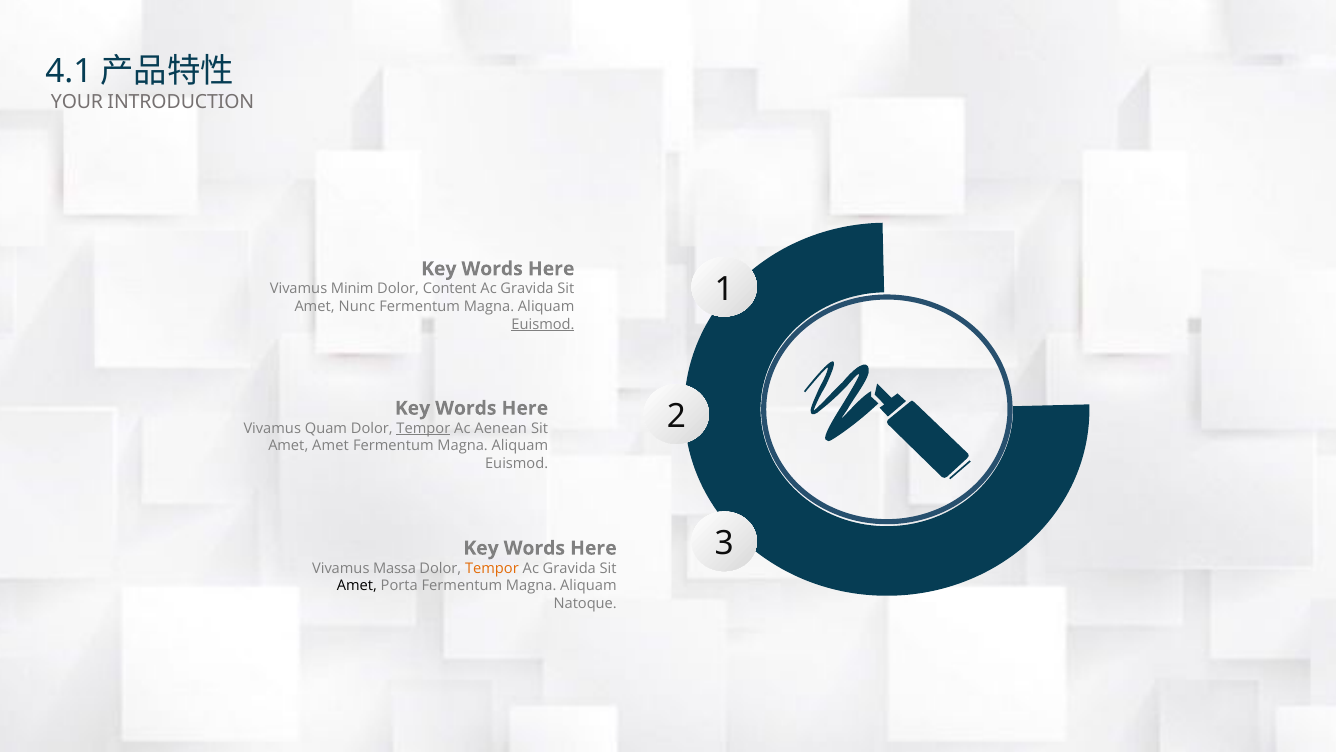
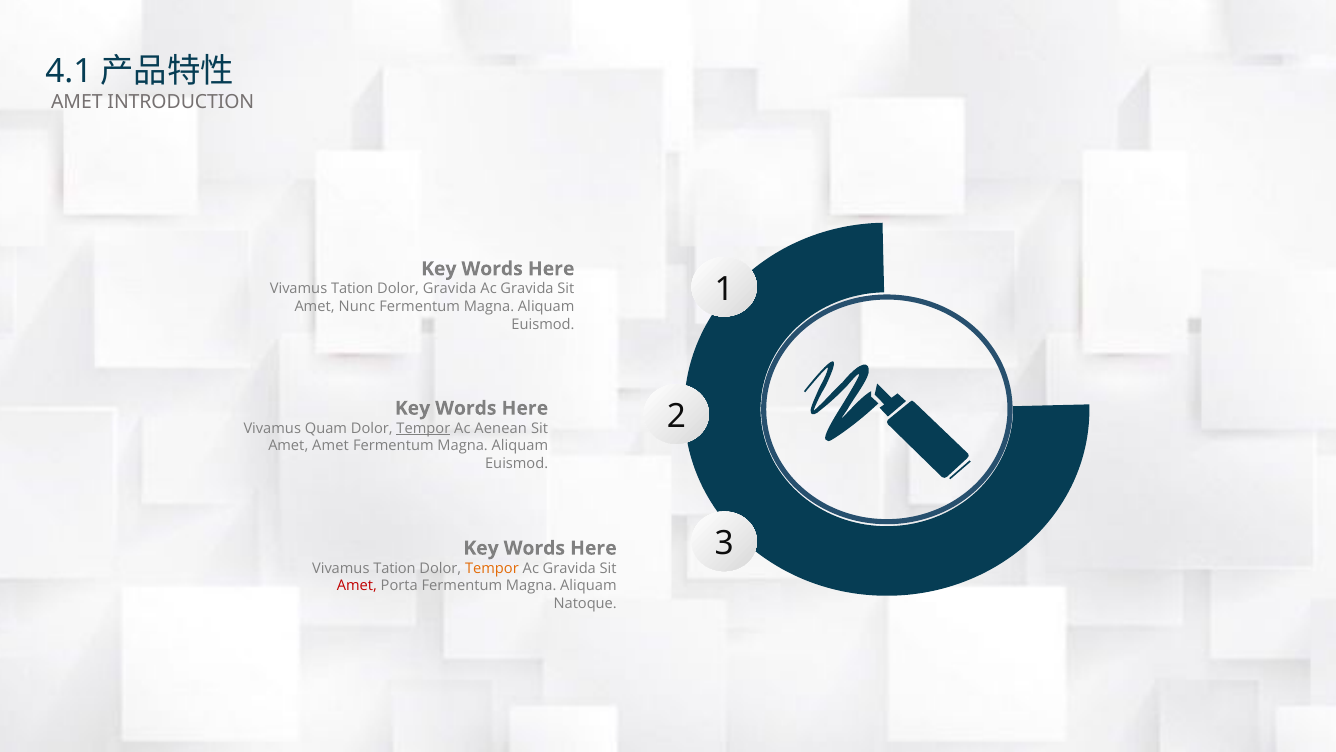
YOUR at (77, 102): YOUR -> AMET
Minim at (352, 289): Minim -> Tation
Dolor Content: Content -> Gravida
Euismod at (543, 324) underline: present -> none
Massa at (395, 568): Massa -> Tation
Amet at (357, 586) colour: black -> red
